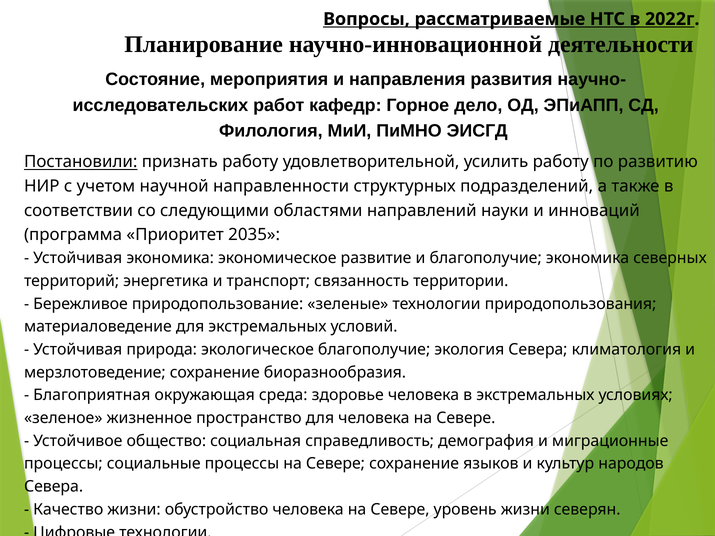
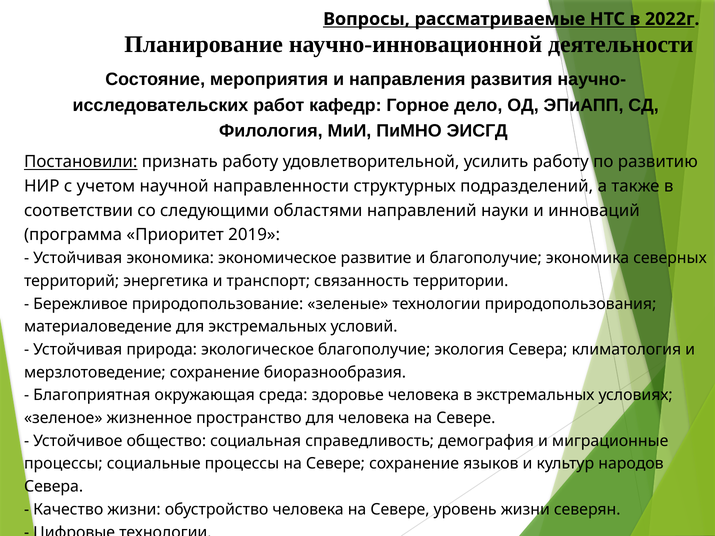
2035: 2035 -> 2019
